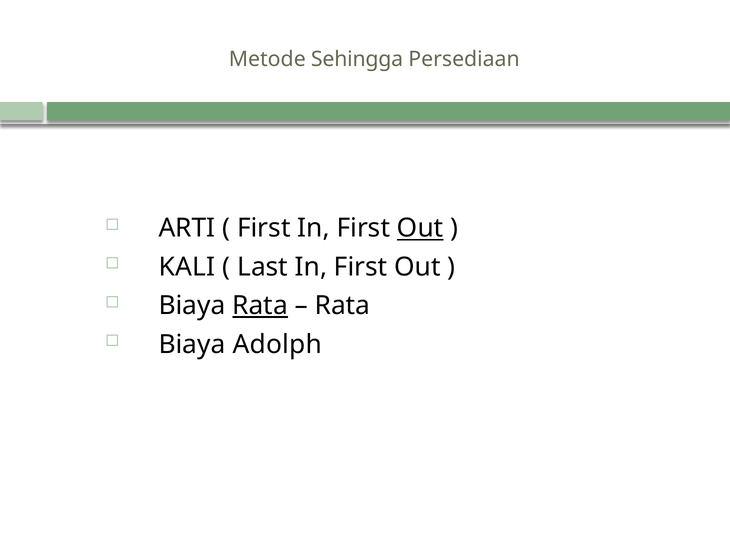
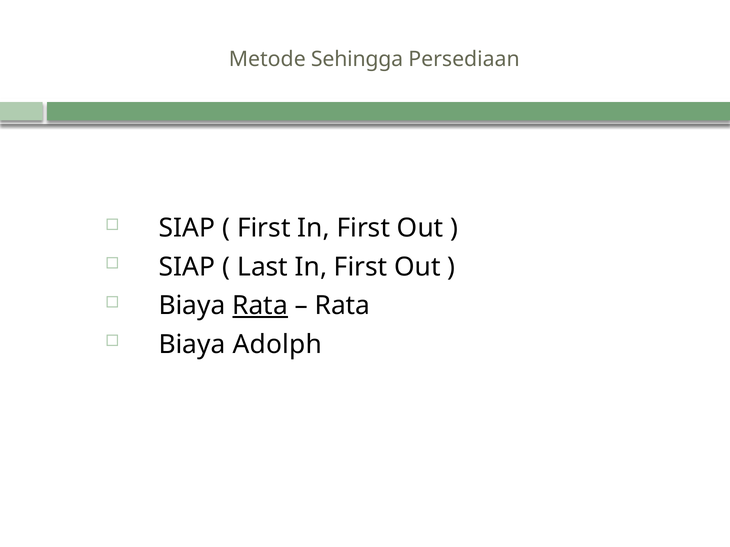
ARTI at (187, 228): ARTI -> SIAP
Out at (420, 228) underline: present -> none
KALI at (187, 267): KALI -> SIAP
